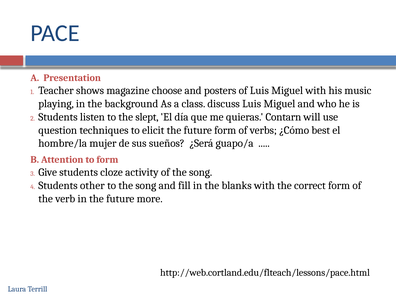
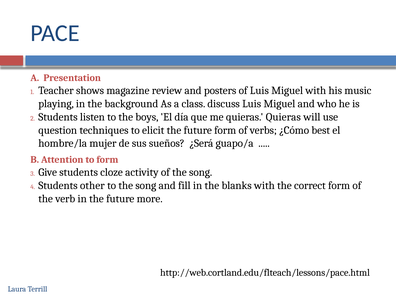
choose: choose -> review
slept: slept -> boys
quieras Contarn: Contarn -> Quieras
